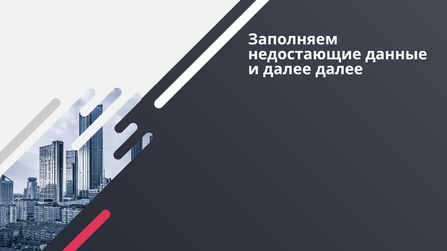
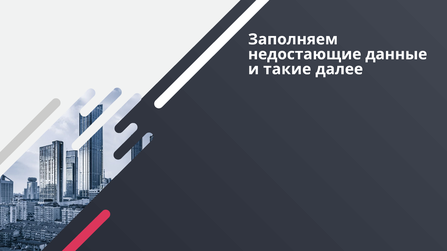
и далее: далее -> такие
